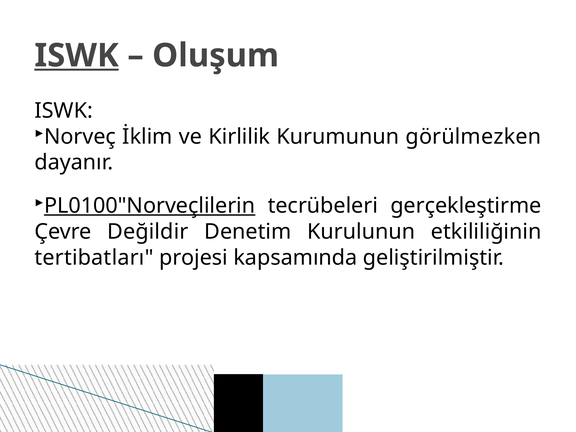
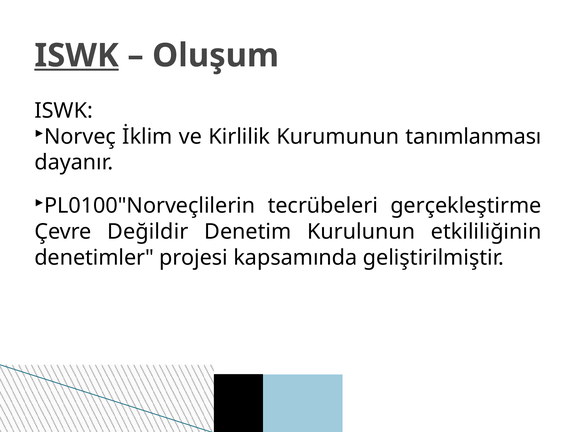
görülmezken: görülmezken -> tanımlanması
PL0100"Norveçlilerin underline: present -> none
tertibatları: tertibatları -> denetimler
